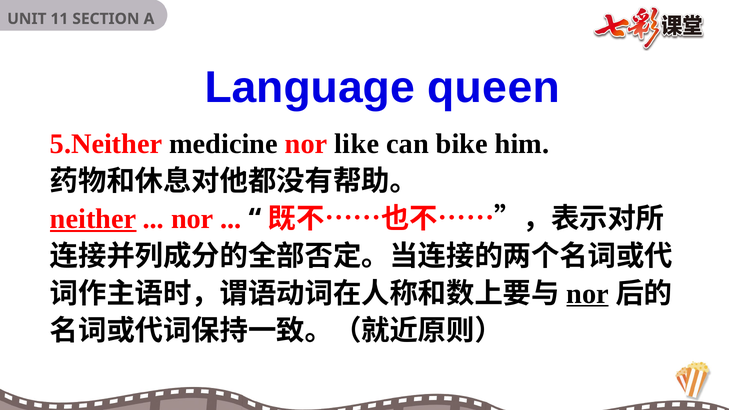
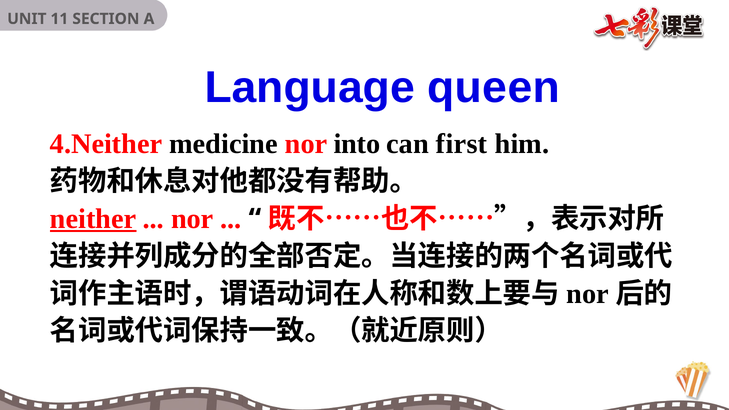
5.Neither: 5.Neither -> 4.Neither
like: like -> into
bike: bike -> first
nor at (588, 294) underline: present -> none
